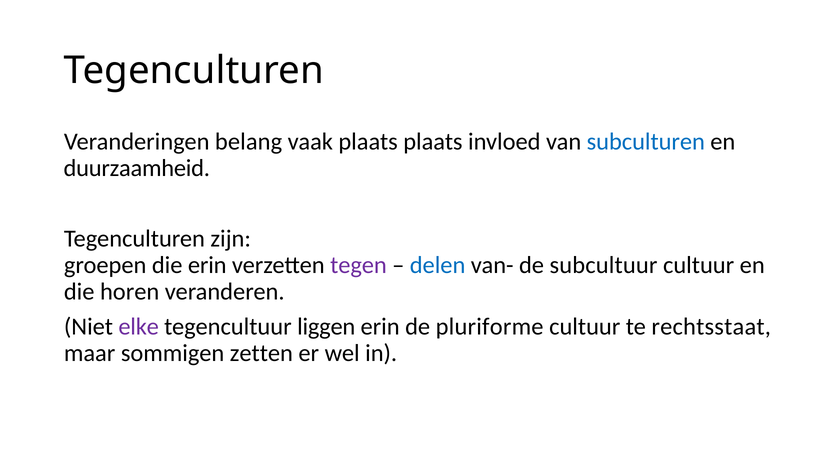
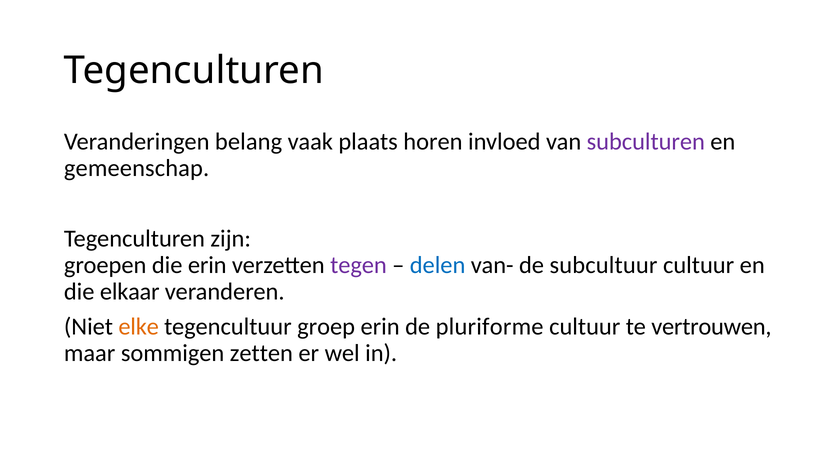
plaats plaats: plaats -> horen
subculturen colour: blue -> purple
duurzaamheid: duurzaamheid -> gemeenschap
horen: horen -> elkaar
elke colour: purple -> orange
liggen: liggen -> groep
rechtsstaat: rechtsstaat -> vertrouwen
